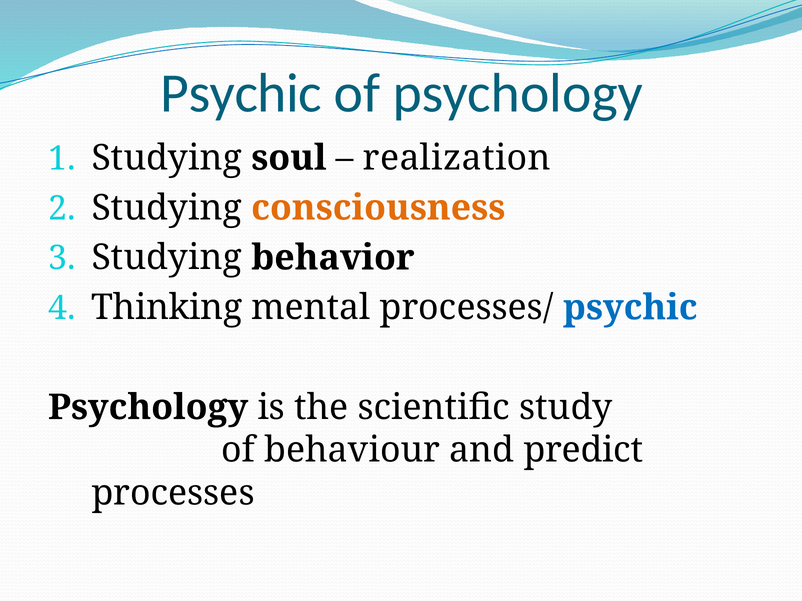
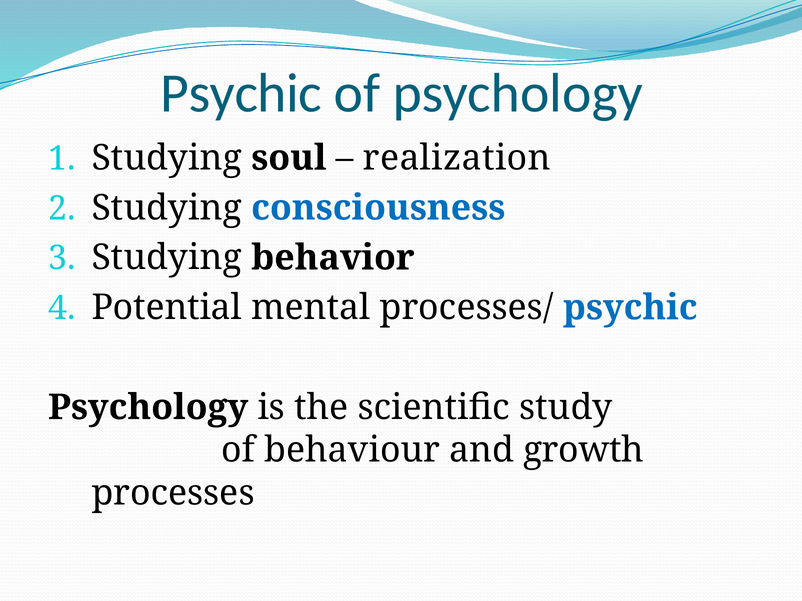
consciousness colour: orange -> blue
Thinking: Thinking -> Potential
predict: predict -> growth
